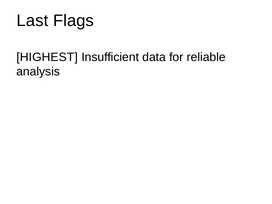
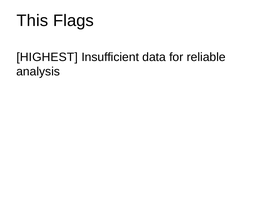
Last: Last -> This
